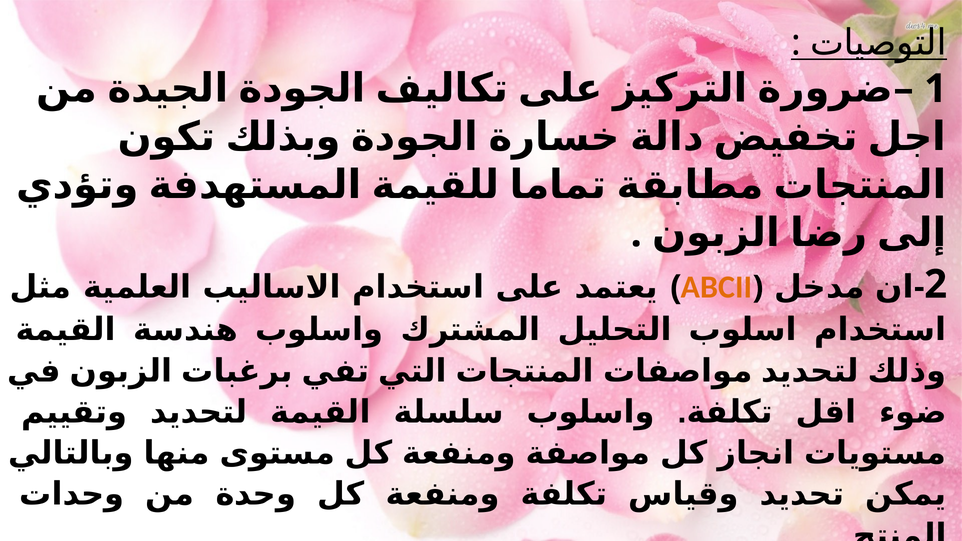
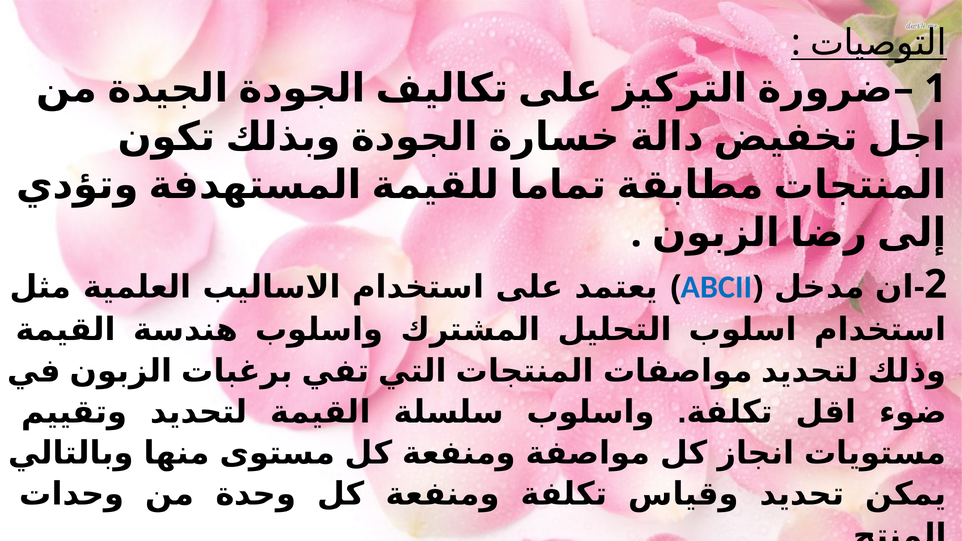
ABCII colour: orange -> blue
